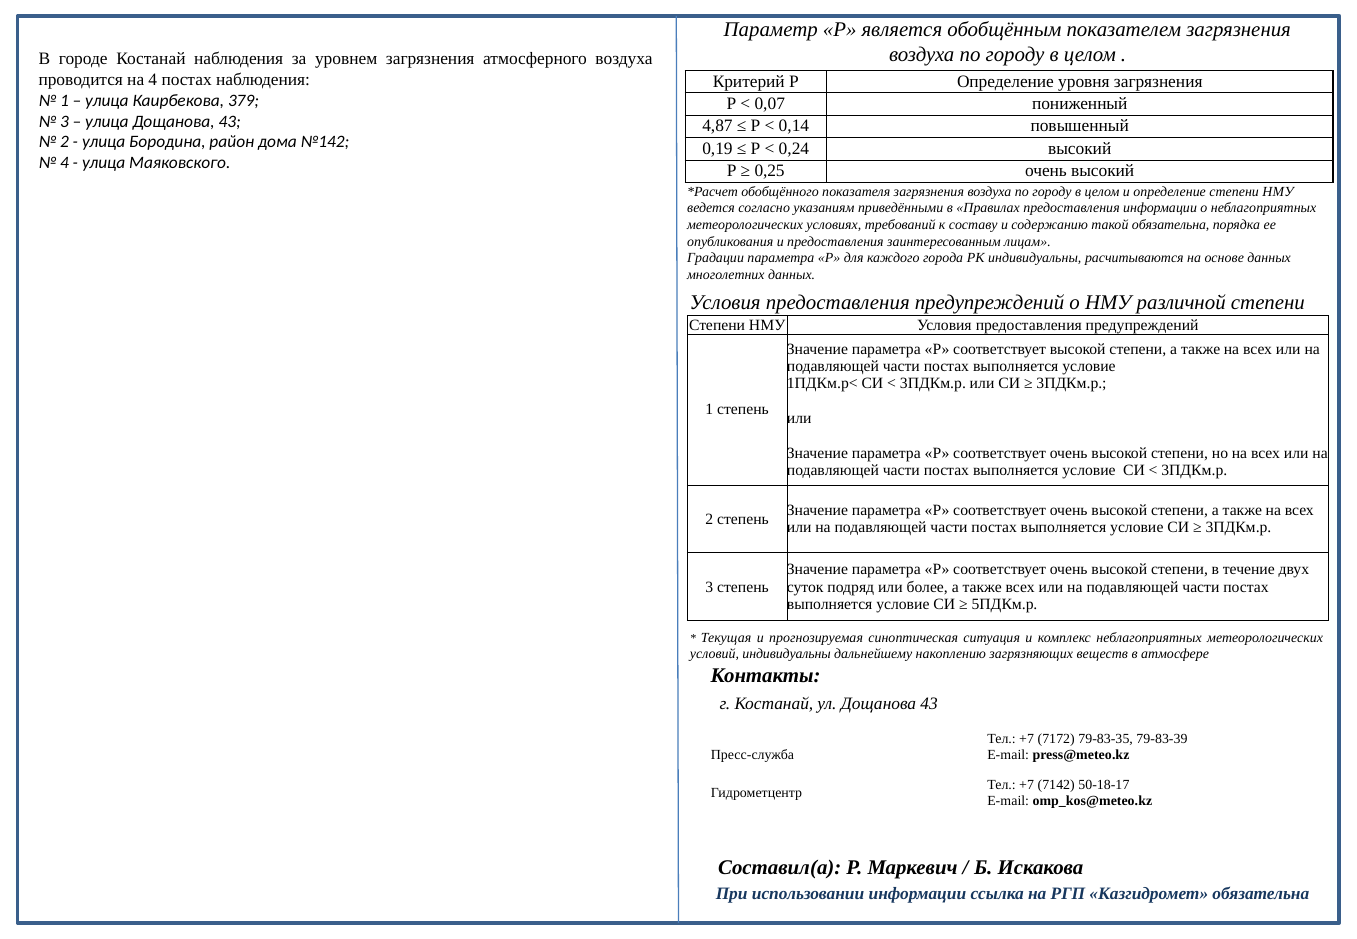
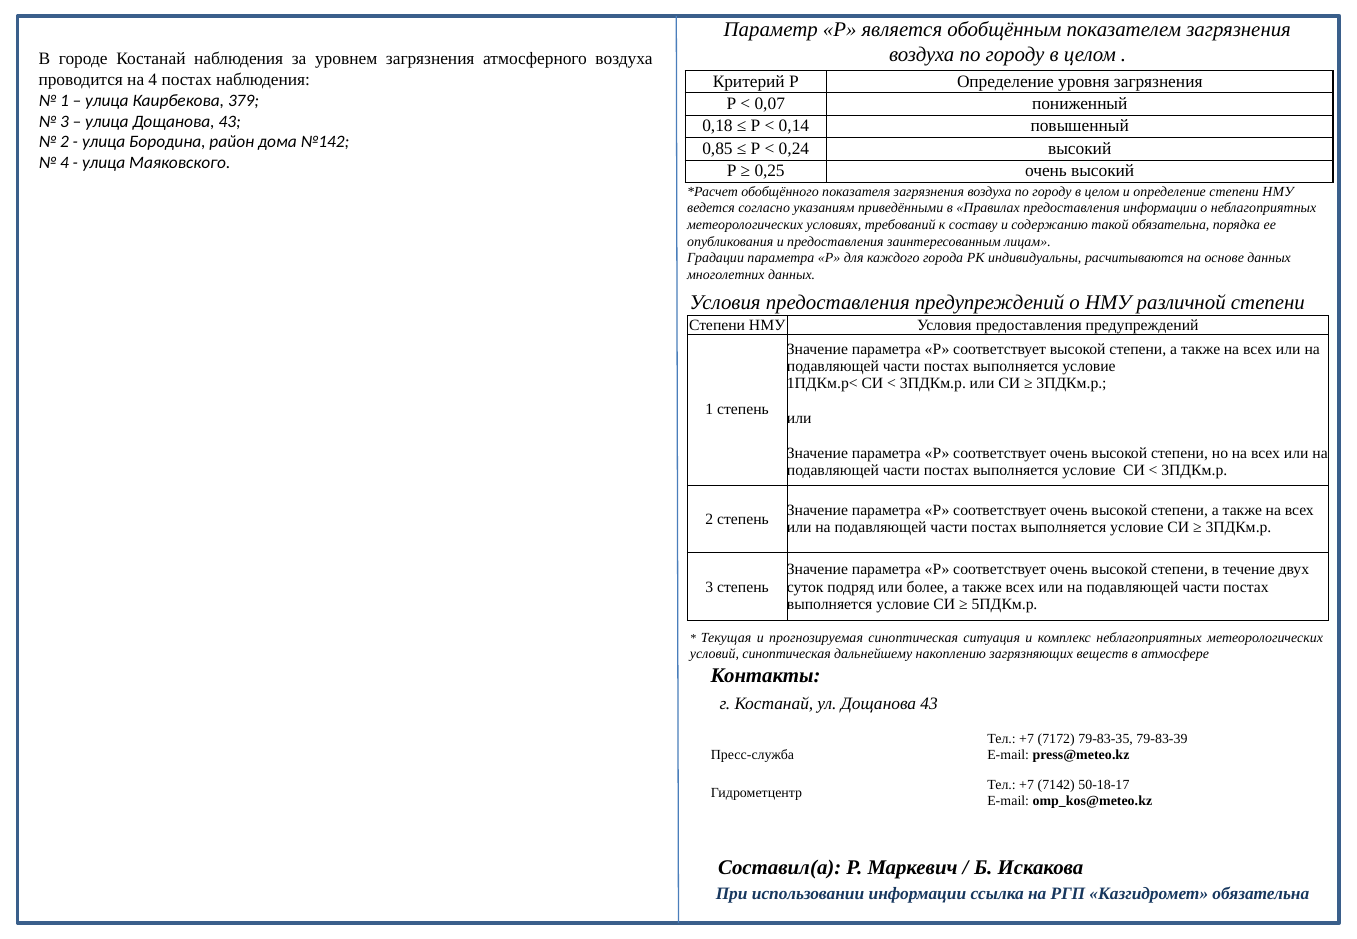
4,87: 4,87 -> 0,18
0,19: 0,19 -> 0,85
условий индивидуальны: индивидуальны -> синоптическая
